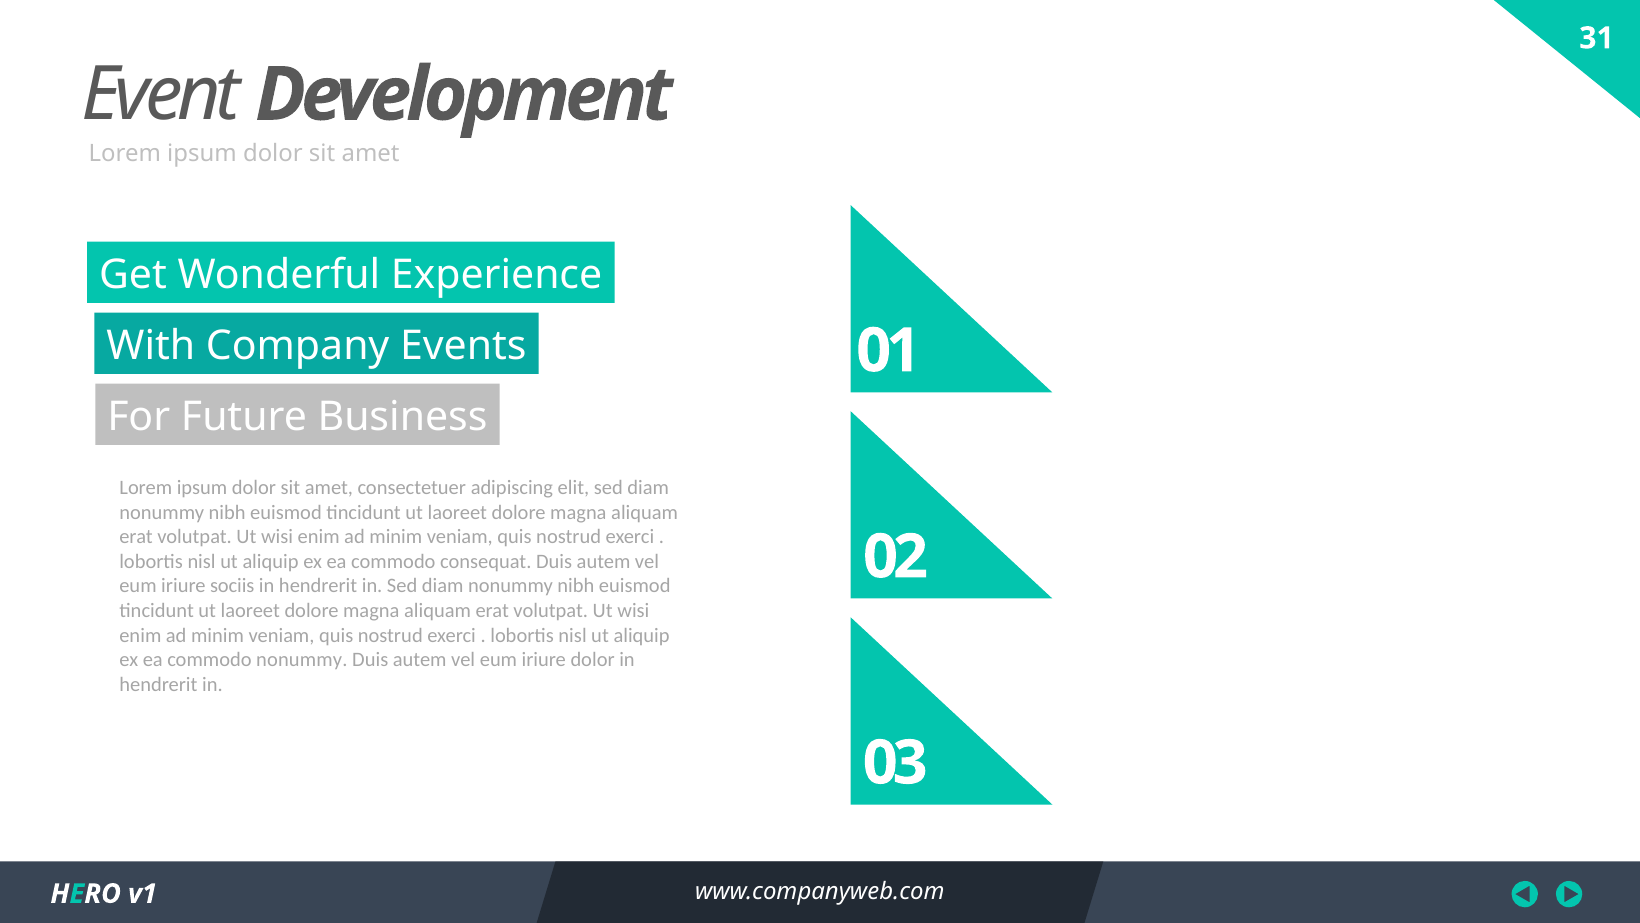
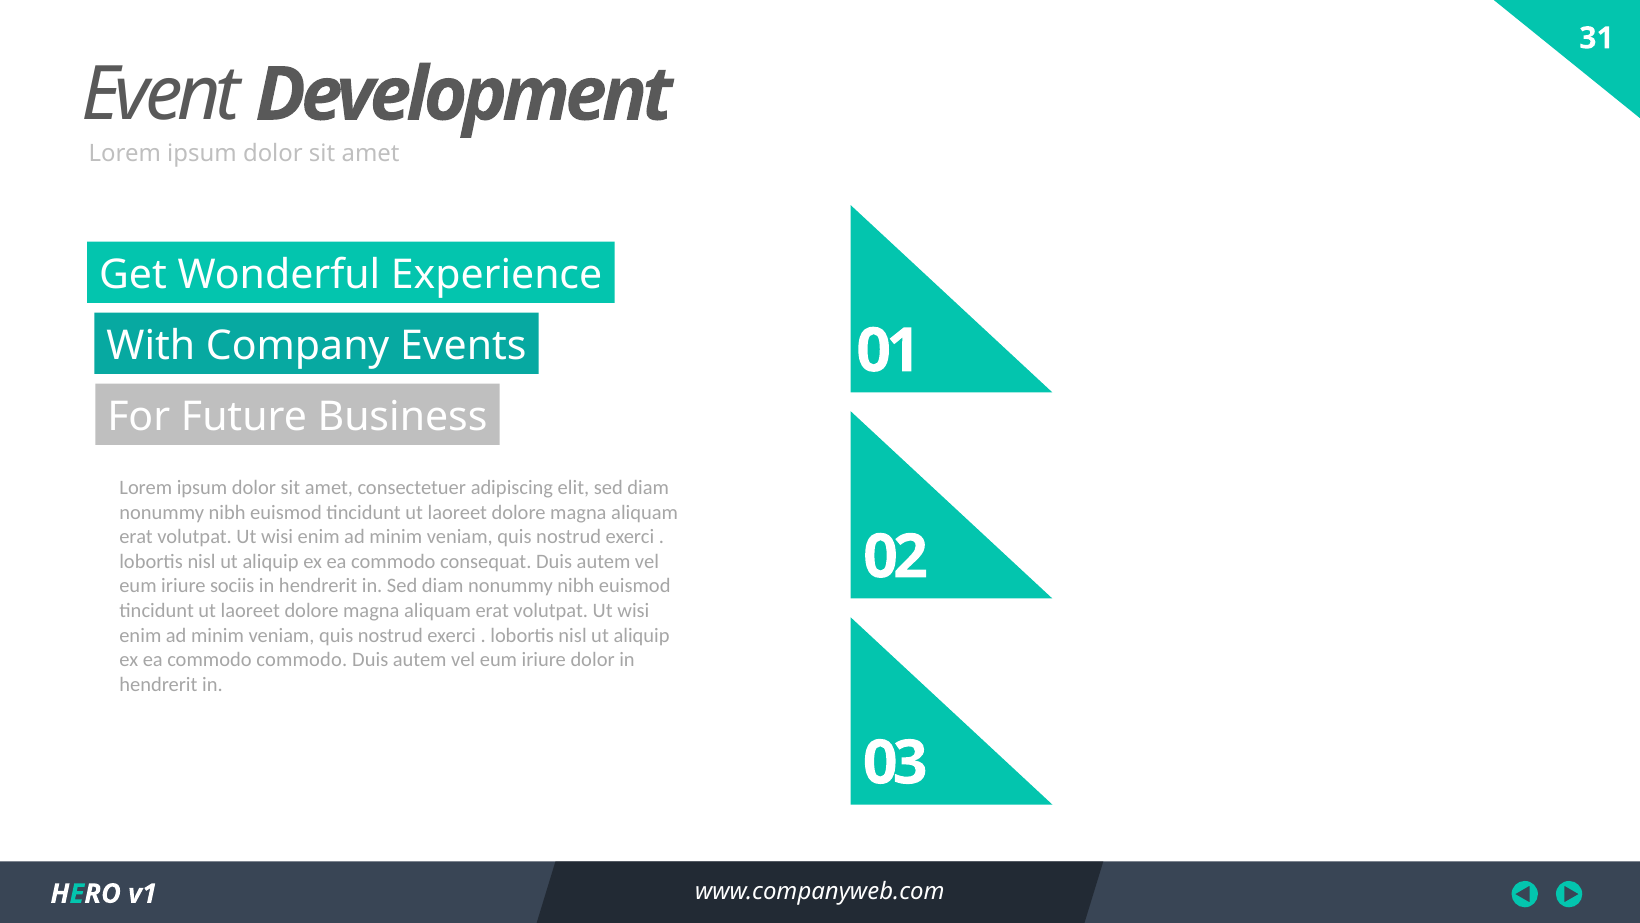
commodo nonummy: nonummy -> commodo
